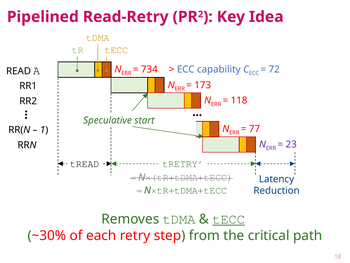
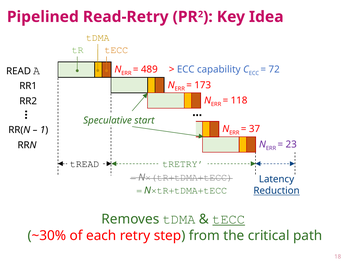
734: 734 -> 489
77: 77 -> 37
Reduction underline: none -> present
